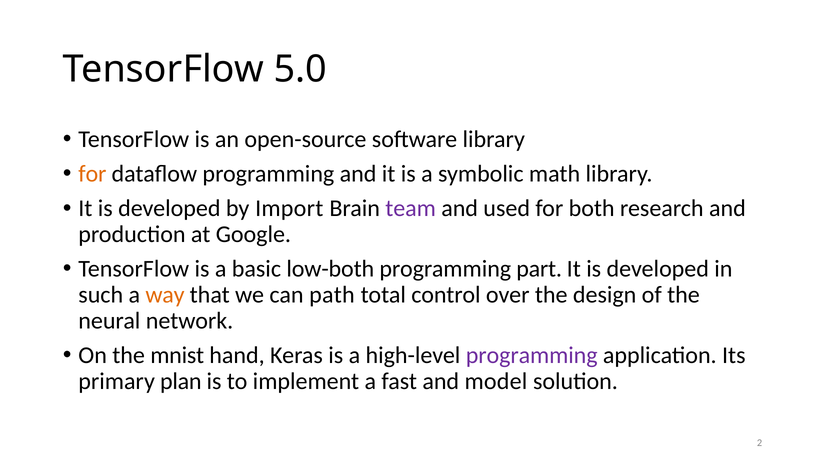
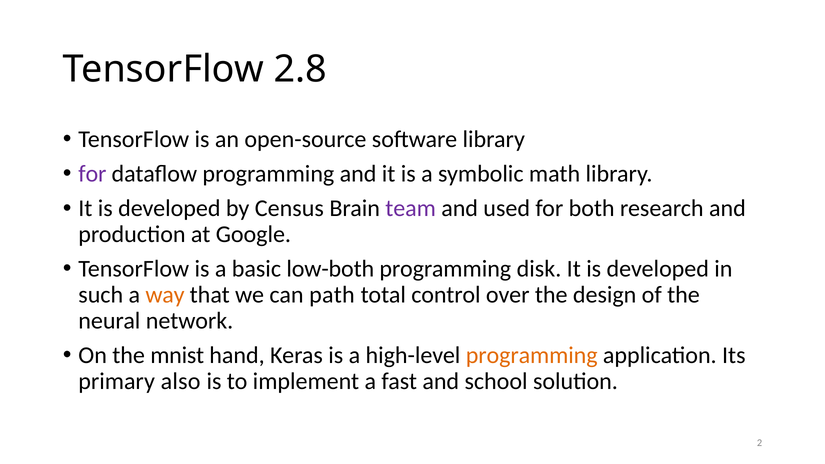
5.0: 5.0 -> 2.8
for at (92, 174) colour: orange -> purple
Import: Import -> Census
part: part -> disk
programming at (532, 355) colour: purple -> orange
plan: plan -> also
model: model -> school
